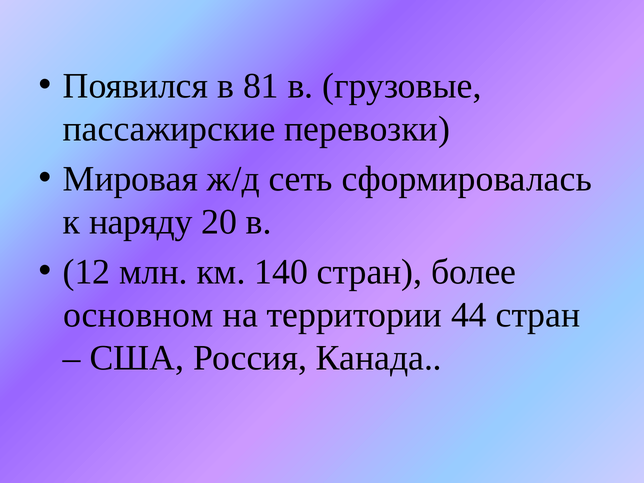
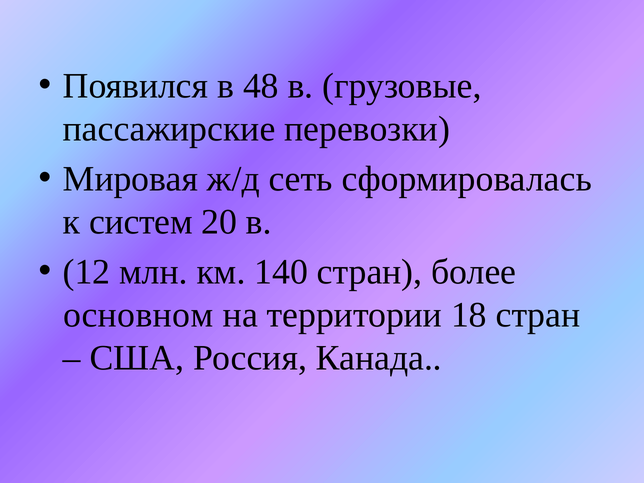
81: 81 -> 48
наряду: наряду -> систем
44: 44 -> 18
